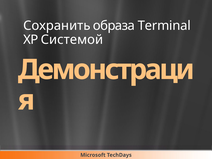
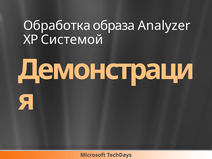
Сохранить: Сохранить -> Обработка
Terminal: Terminal -> Analyzer
